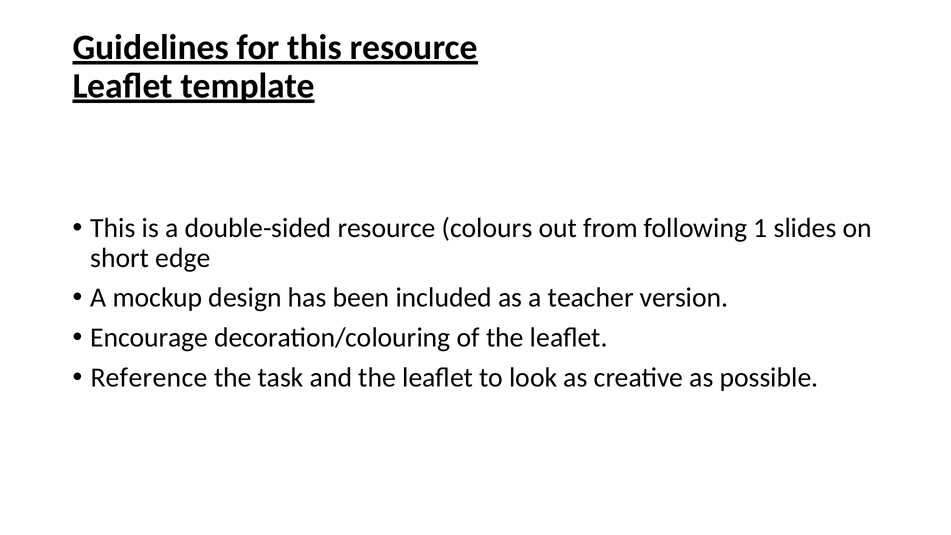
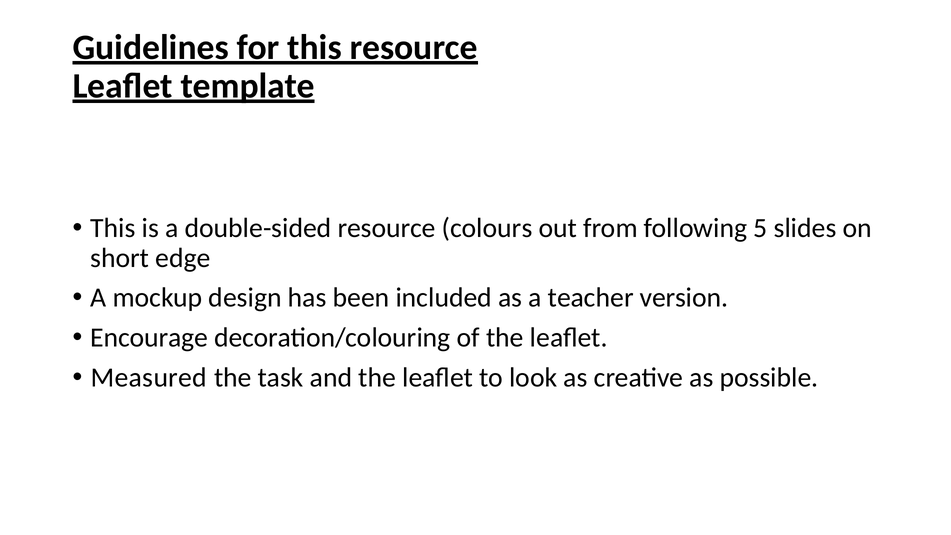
1: 1 -> 5
Reference: Reference -> Measured
